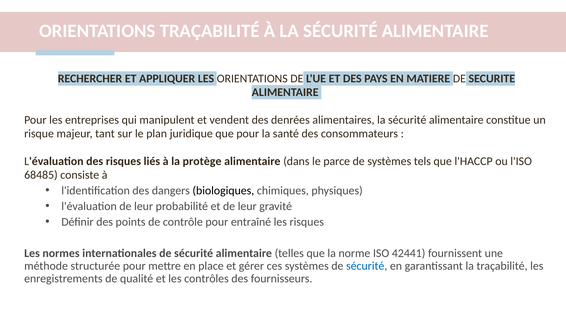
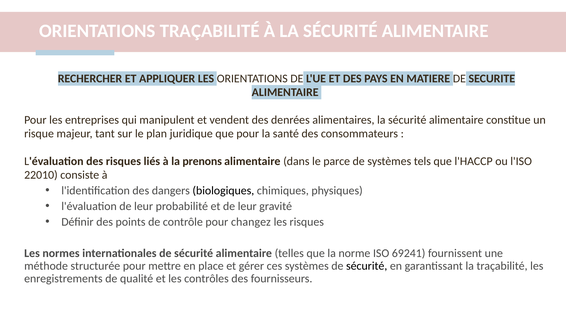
protège: protège -> prenons
68485: 68485 -> 22010
entraîné: entraîné -> changez
42441: 42441 -> 69241
sécurité at (367, 266) colour: blue -> black
